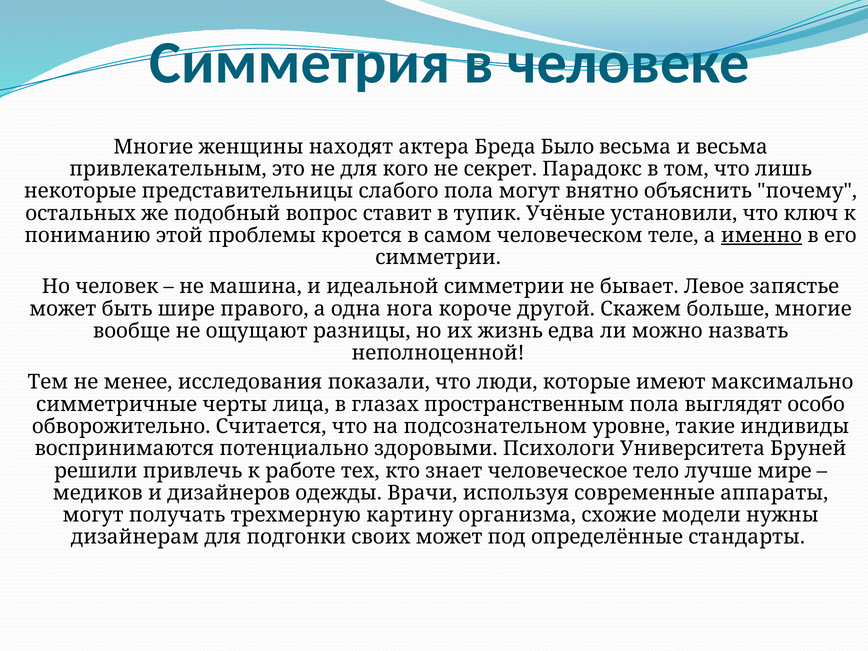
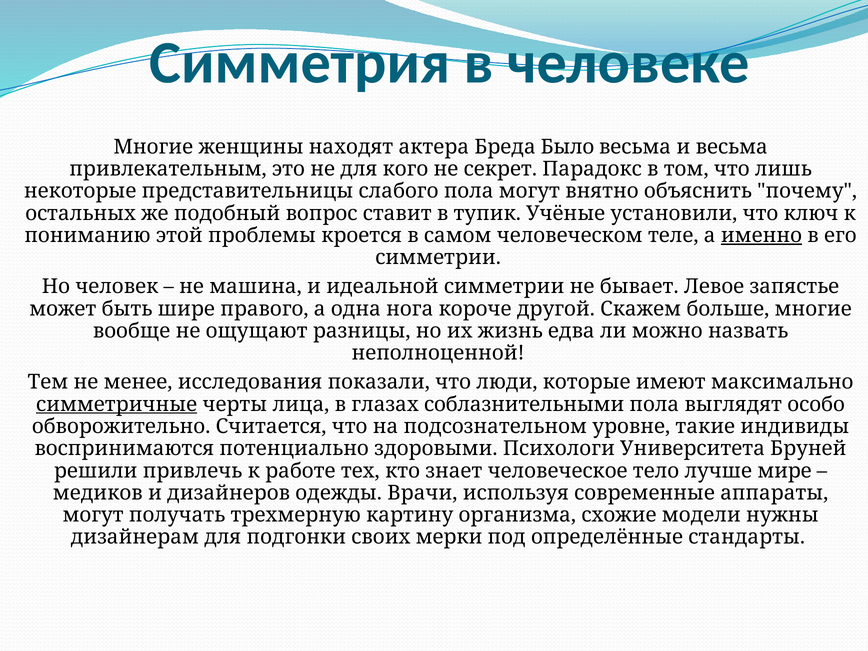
симметричные underline: none -> present
пространственным: пространственным -> соблазнительными
своих может: может -> мерки
